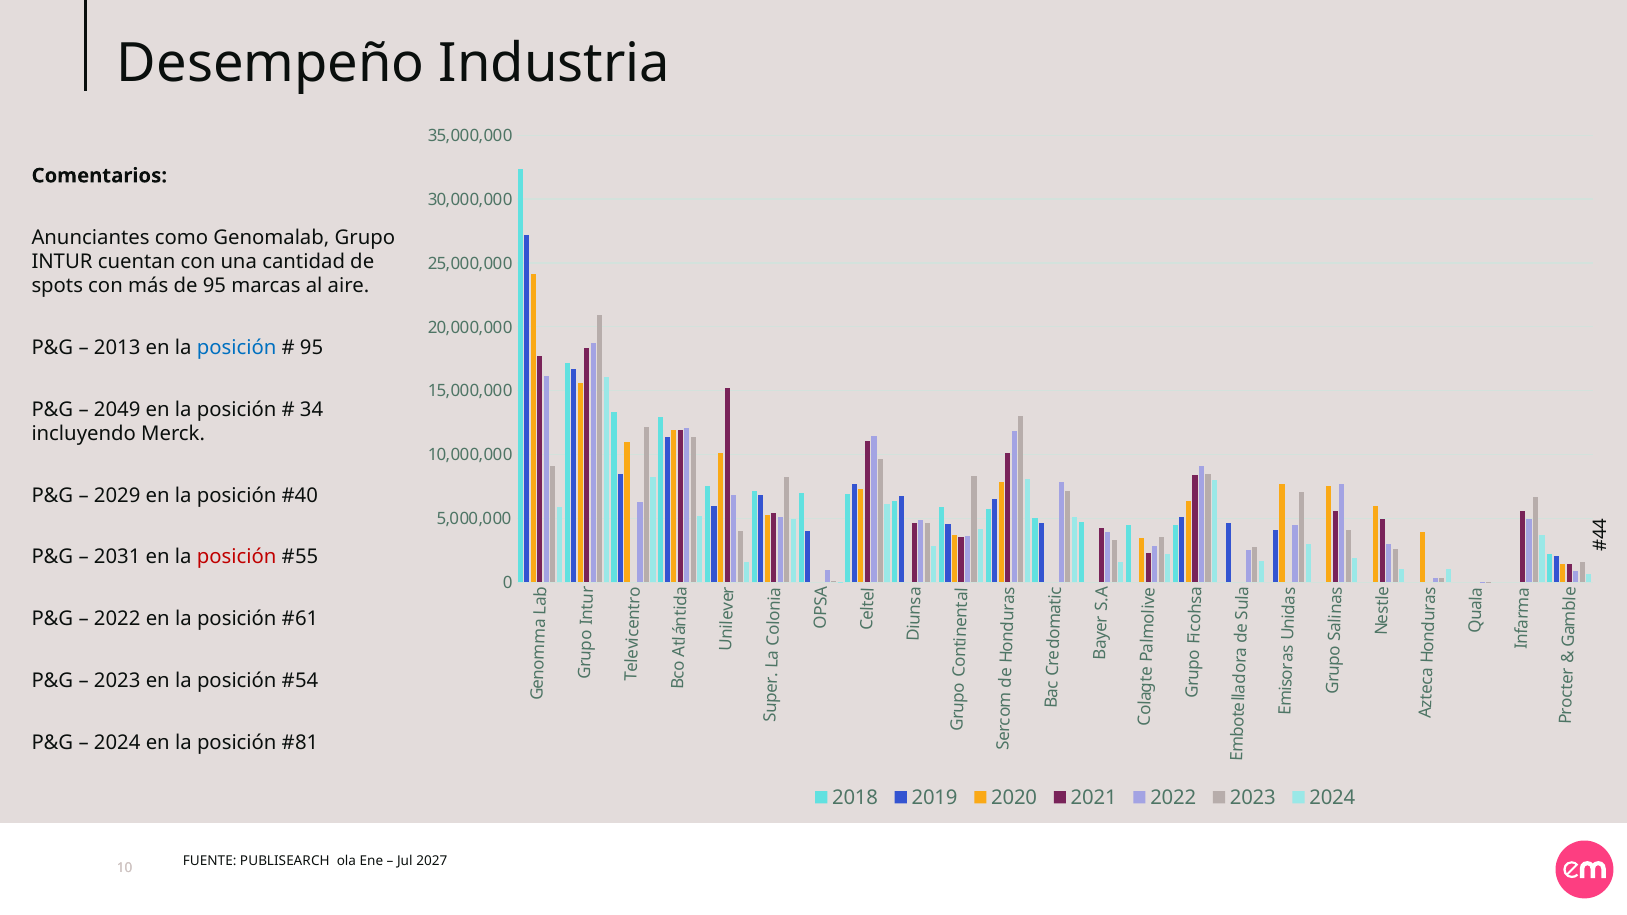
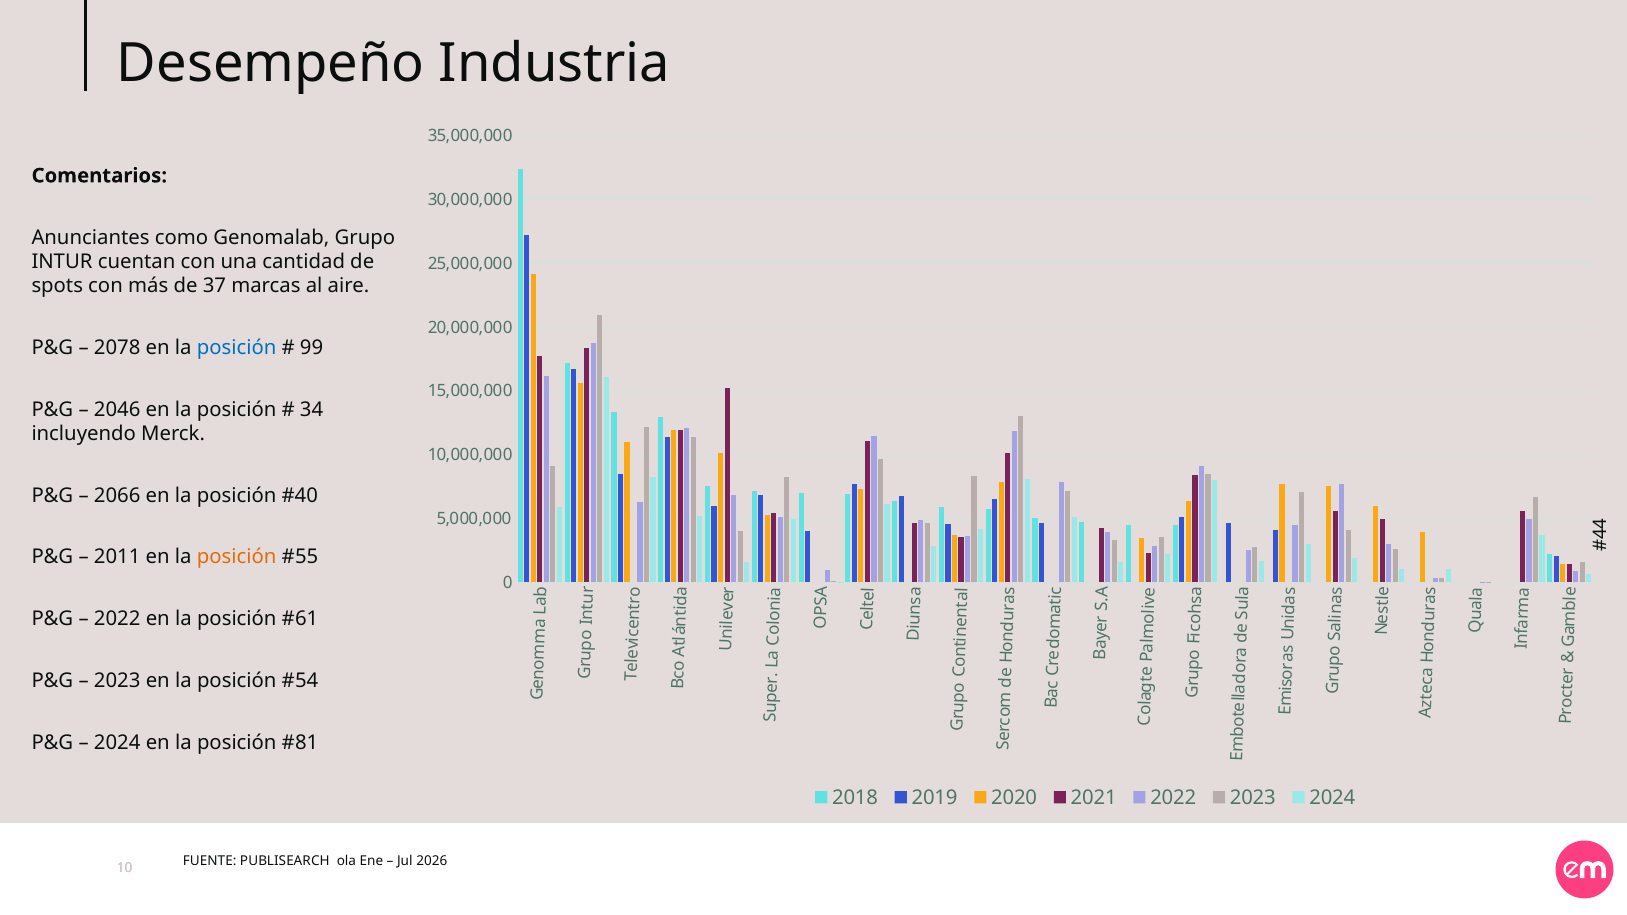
de 95: 95 -> 37
2013: 2013 -> 2078
95 at (312, 348): 95 -> 99
2049: 2049 -> 2046
2029: 2029 -> 2066
2031: 2031 -> 2011
posición at (237, 557) colour: red -> orange
2027: 2027 -> 2026
